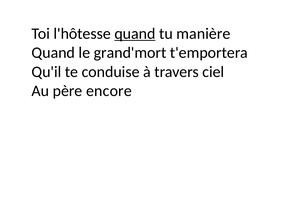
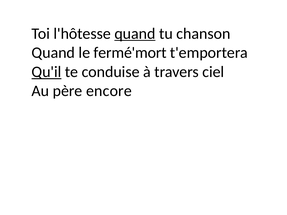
manière: manière -> chanson
grand'mort: grand'mort -> fermé'mort
Qu'il underline: none -> present
